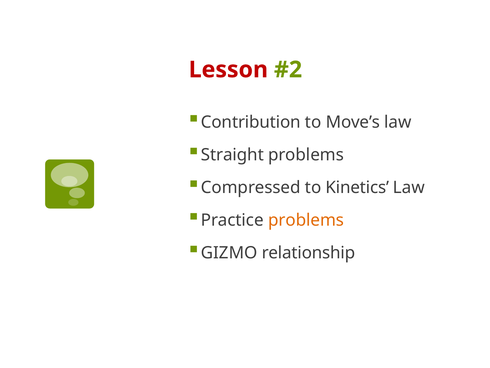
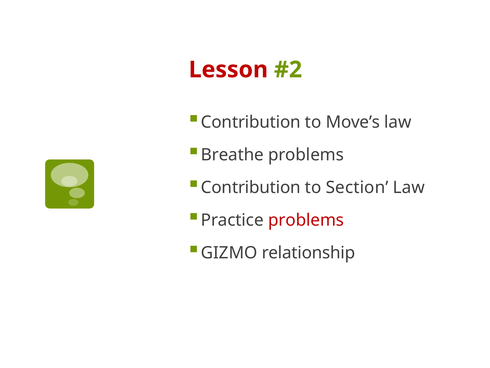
Straight: Straight -> Breathe
Compressed at (251, 187): Compressed -> Contribution
Kinetics: Kinetics -> Section
problems at (306, 220) colour: orange -> red
